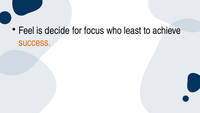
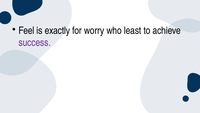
decide: decide -> exactly
focus: focus -> worry
success colour: orange -> purple
